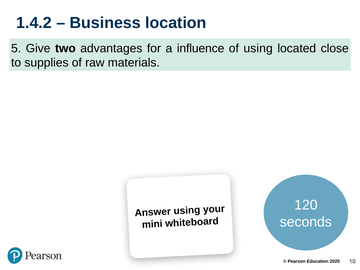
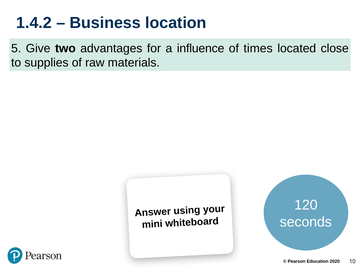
of using: using -> times
